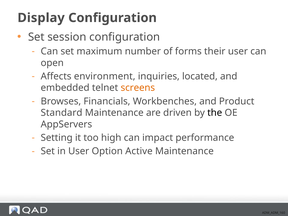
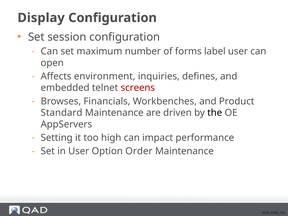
their: their -> label
located: located -> defines
screens colour: orange -> red
Active: Active -> Order
